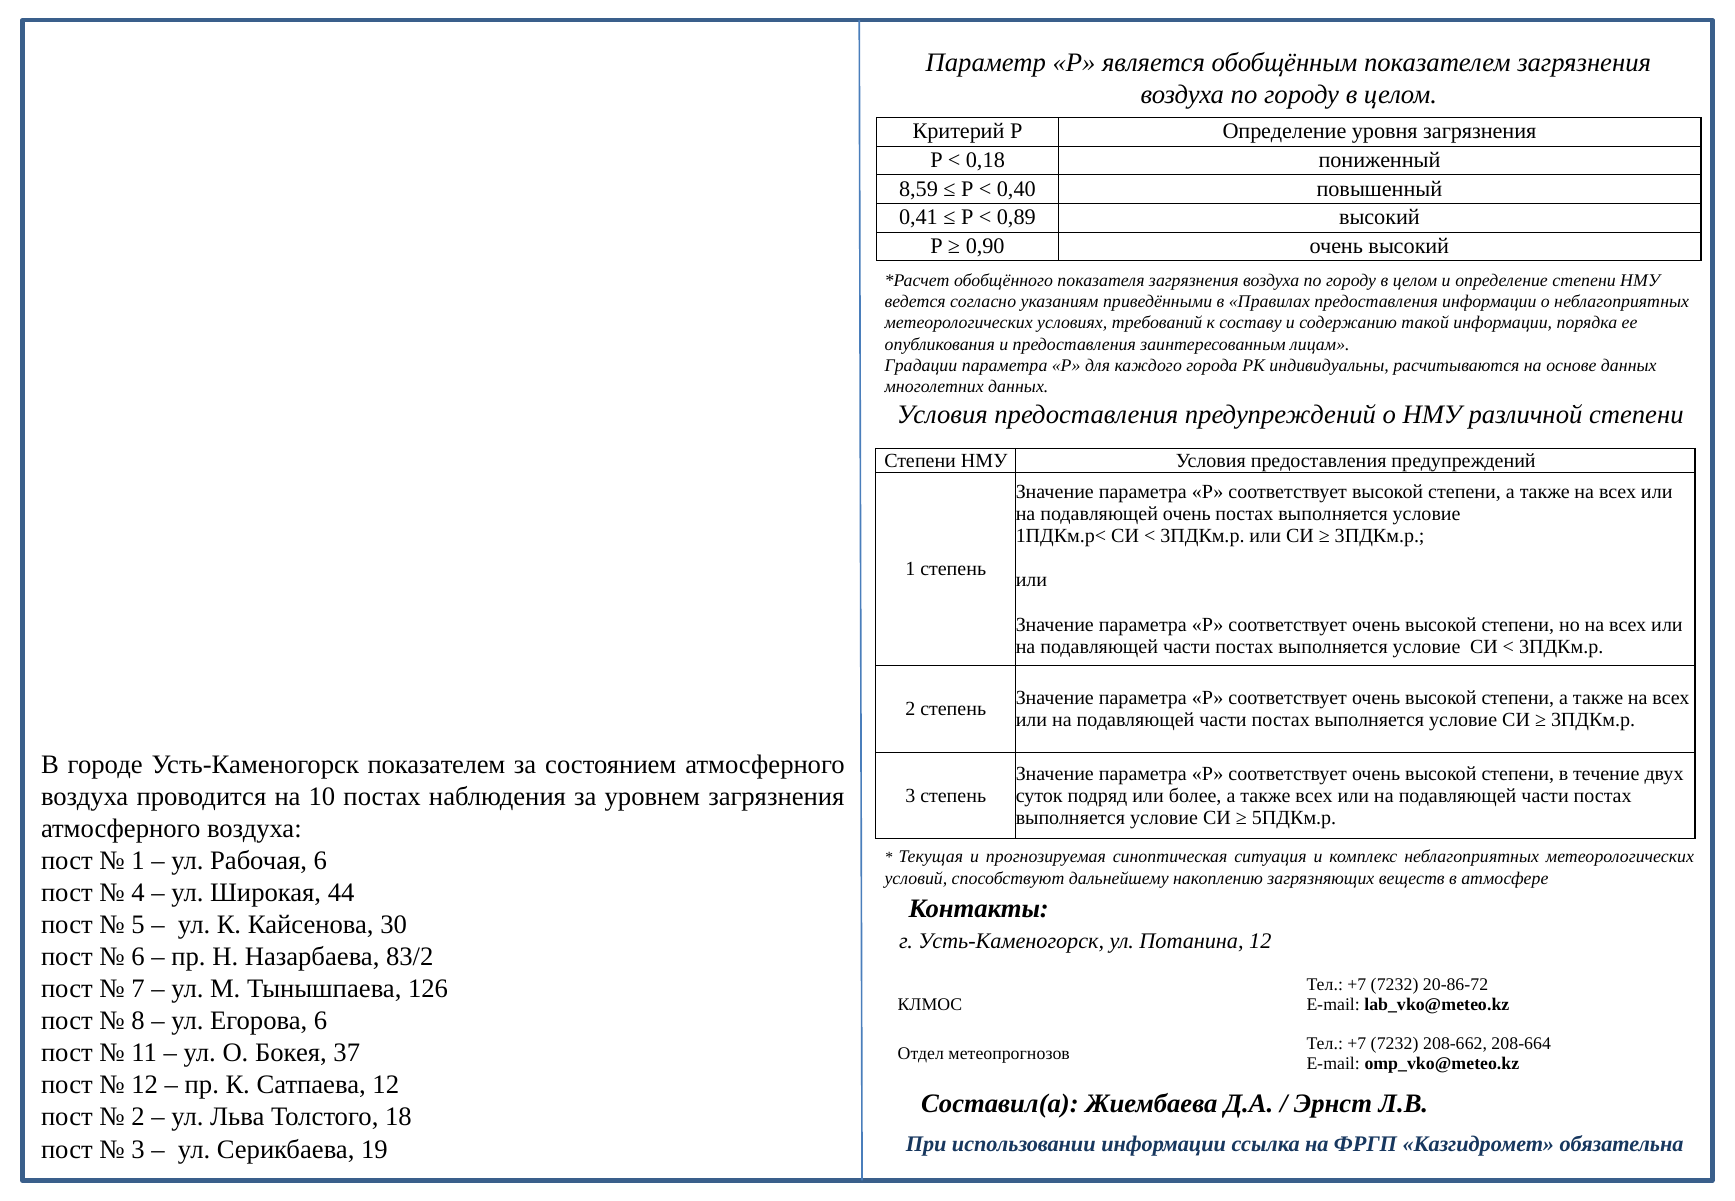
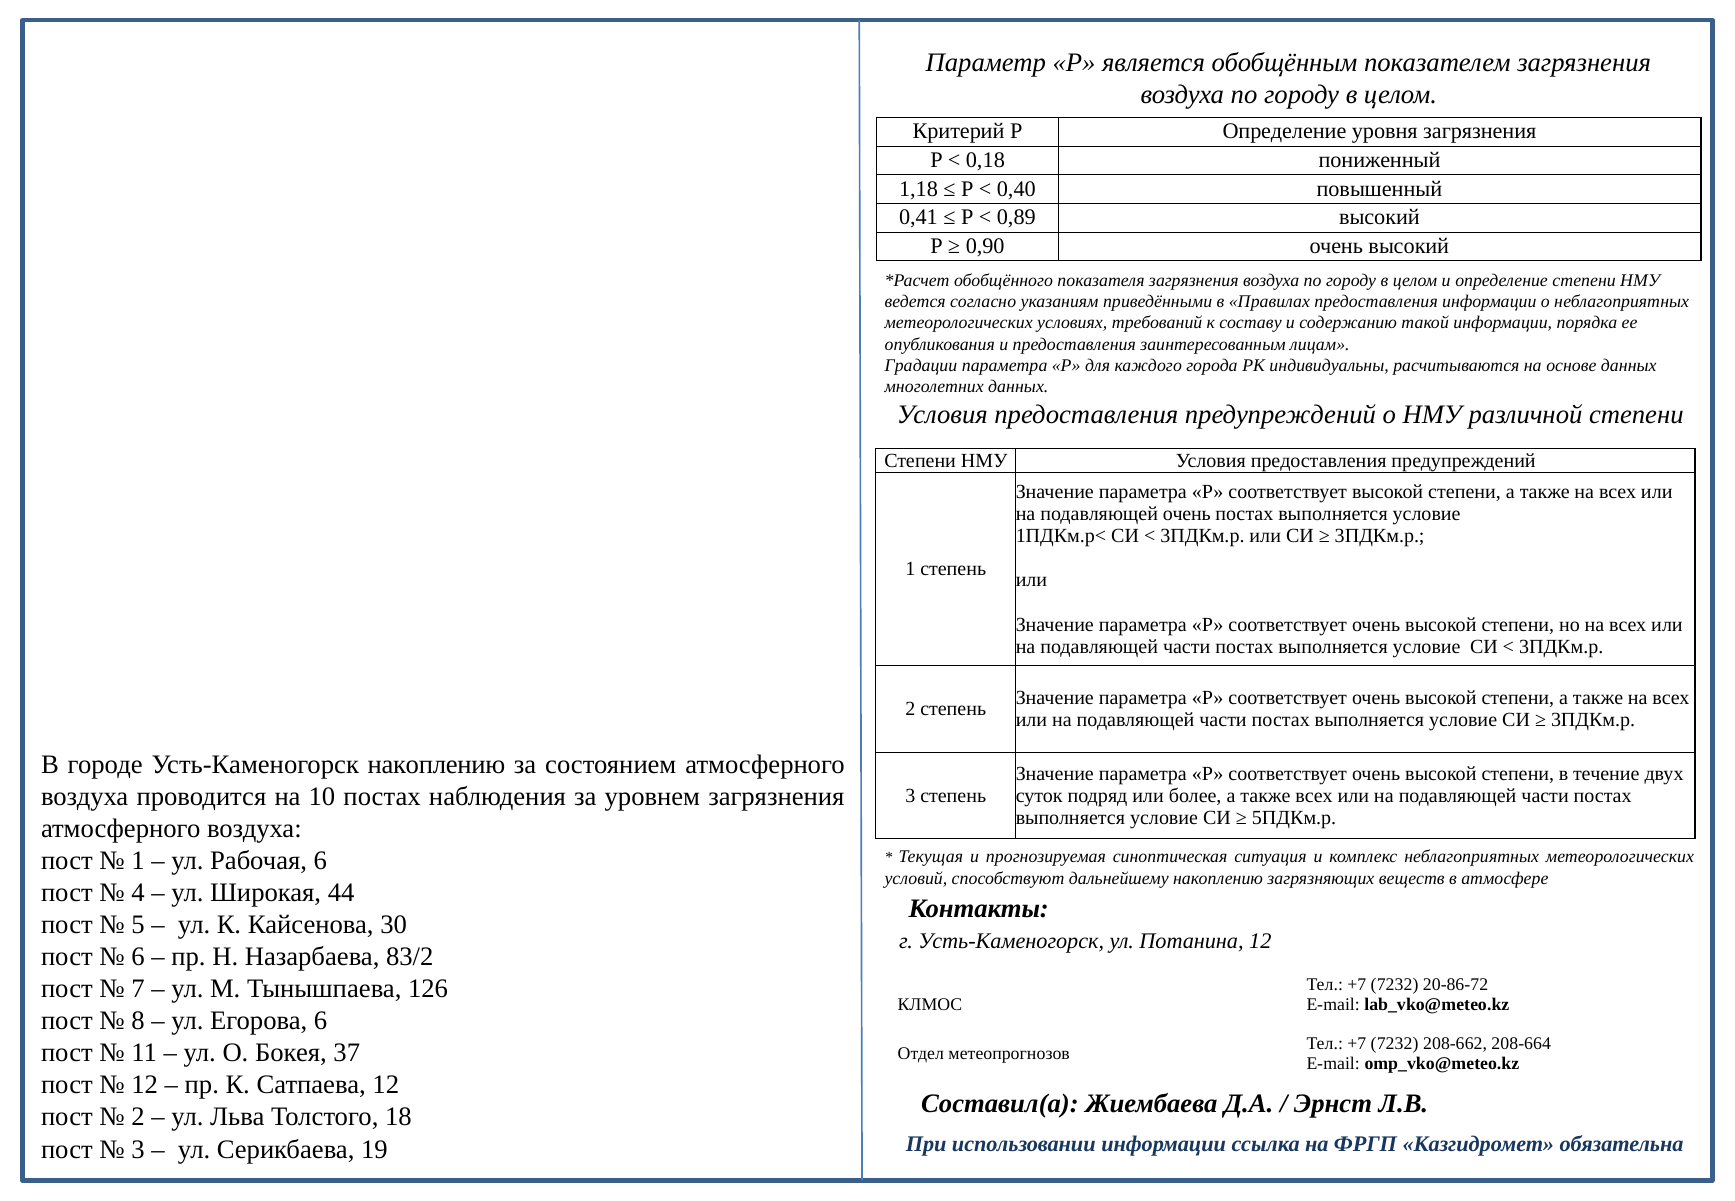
8,59: 8,59 -> 1,18
Усть-Каменогорск показателем: показателем -> накоплению
